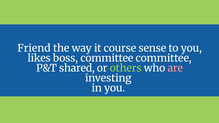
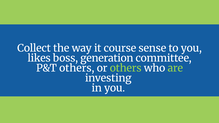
Friend: Friend -> Collect
boss committee: committee -> generation
P&T shared: shared -> others
are colour: pink -> light green
